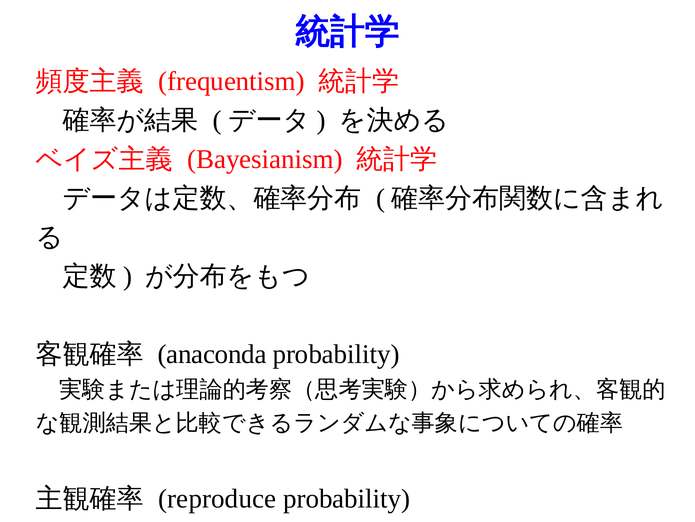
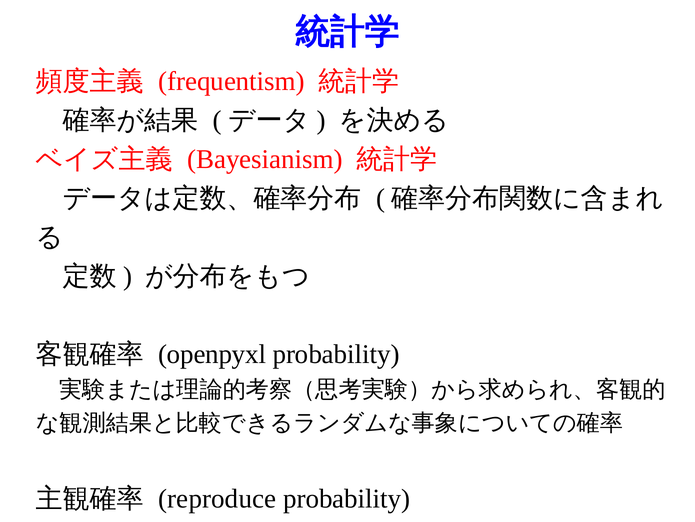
anaconda: anaconda -> openpyxl
